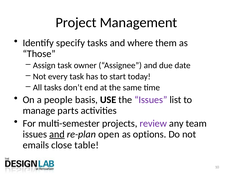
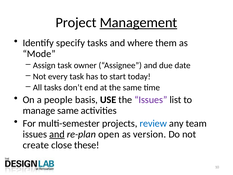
Management underline: none -> present
Those: Those -> Mode
manage parts: parts -> same
review colour: purple -> blue
options: options -> version
emails: emails -> create
table: table -> these
